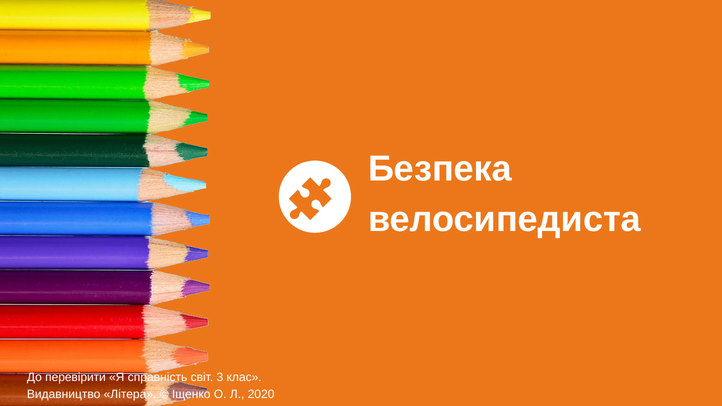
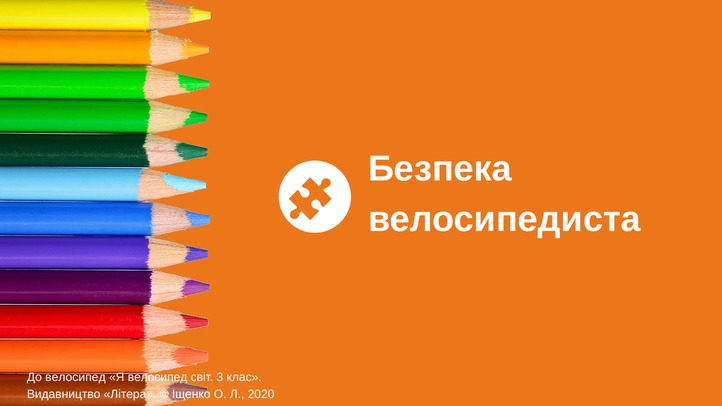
До перевірити: перевірити -> велосипед
Я справність: справність -> велосипед
